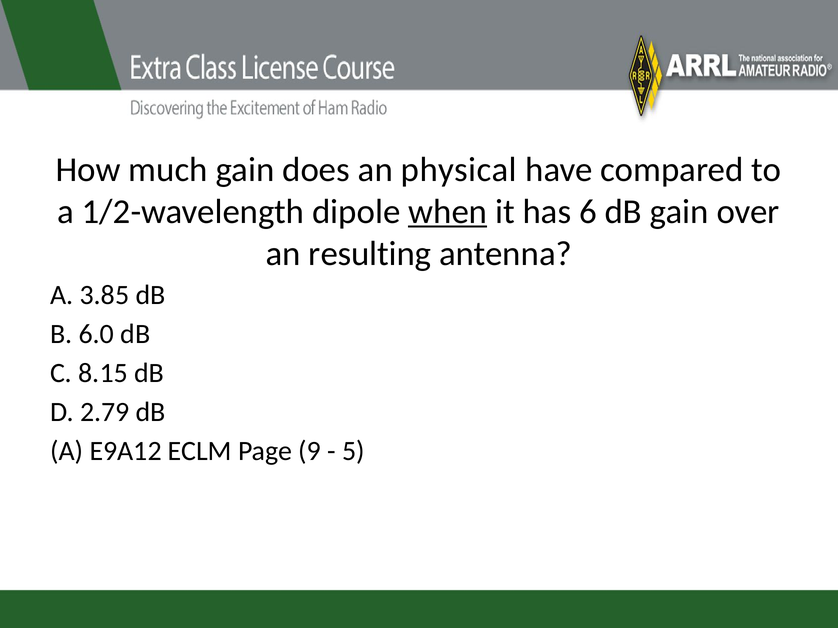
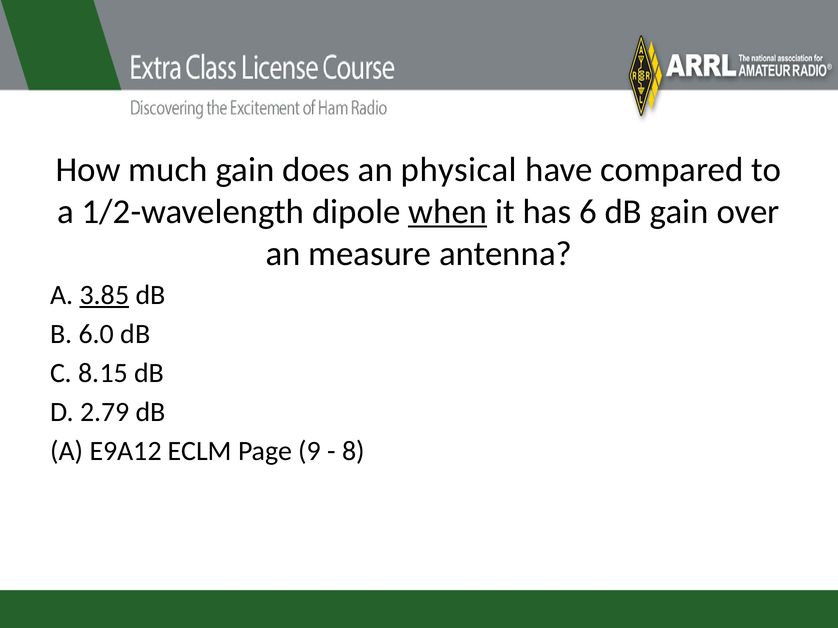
resulting: resulting -> measure
3.85 underline: none -> present
5: 5 -> 8
